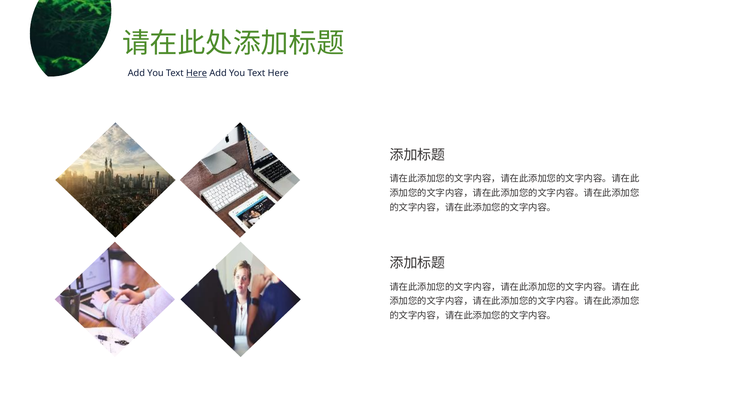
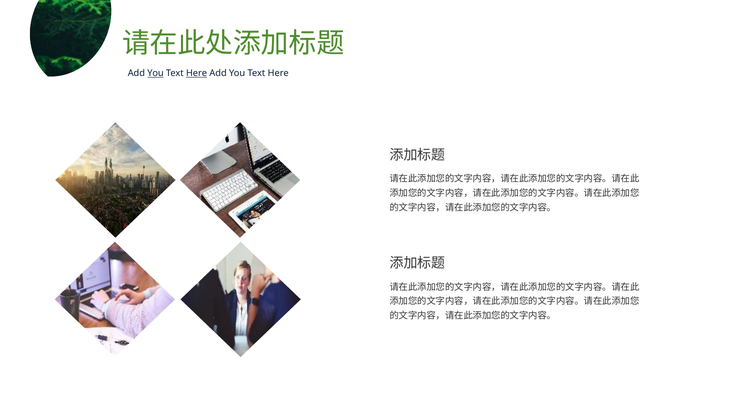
You at (156, 73) underline: none -> present
